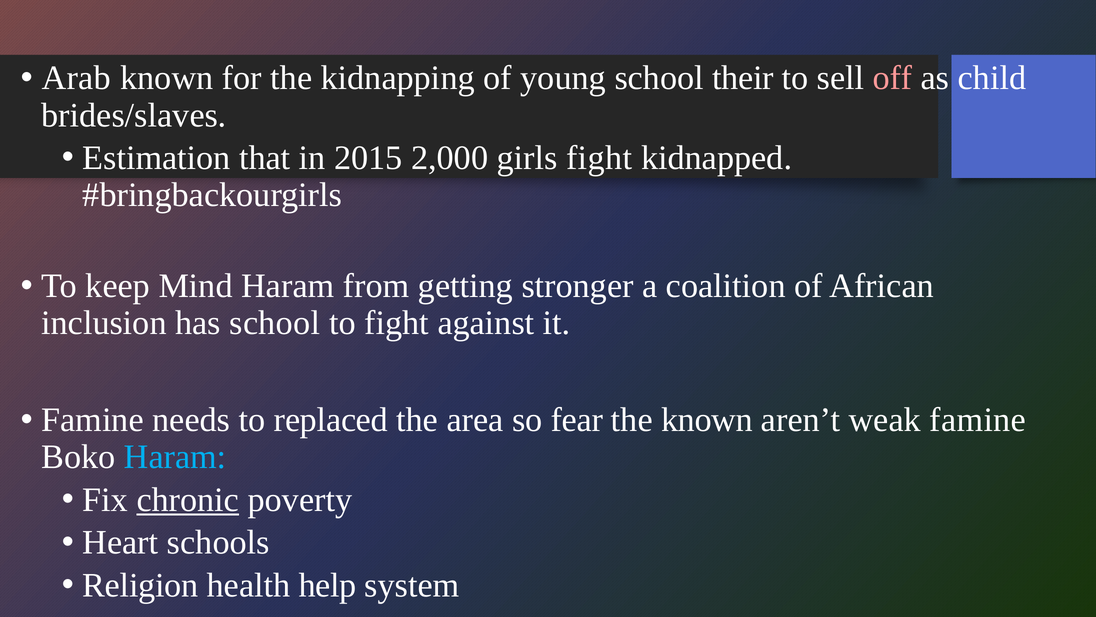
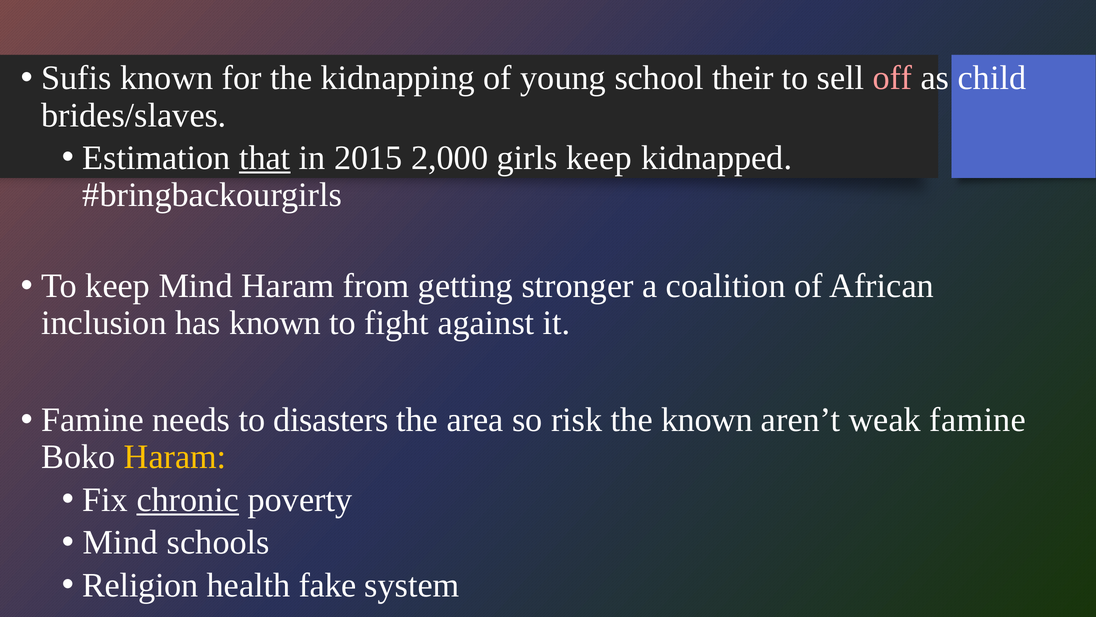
Arab: Arab -> Sufis
that underline: none -> present
girls fight: fight -> keep
has school: school -> known
replaced: replaced -> disasters
fear: fear -> risk
Haram at (175, 457) colour: light blue -> yellow
Heart at (120, 542): Heart -> Mind
help: help -> fake
